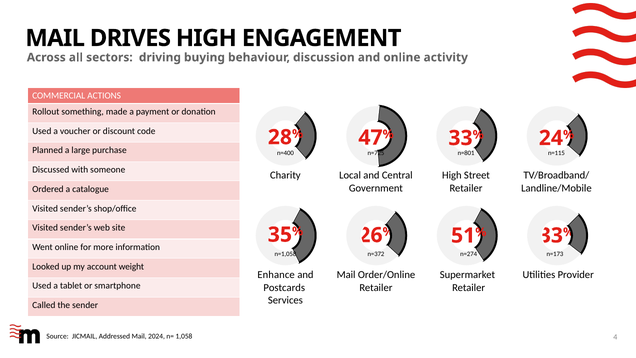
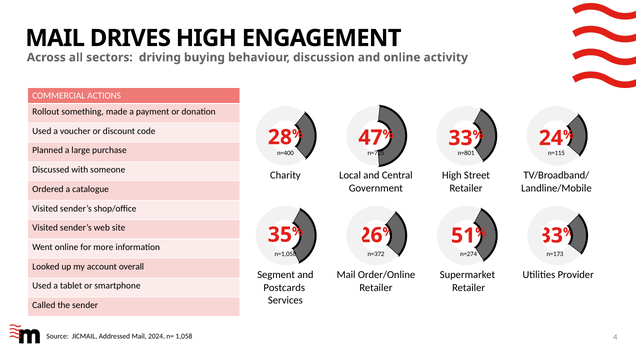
weight: weight -> overall
Enhance: Enhance -> Segment
